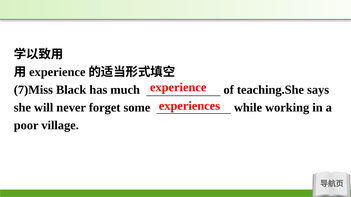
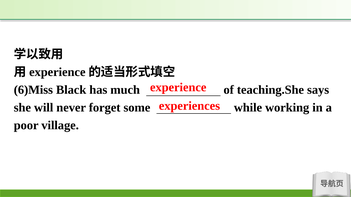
7)Miss: 7)Miss -> 6)Miss
